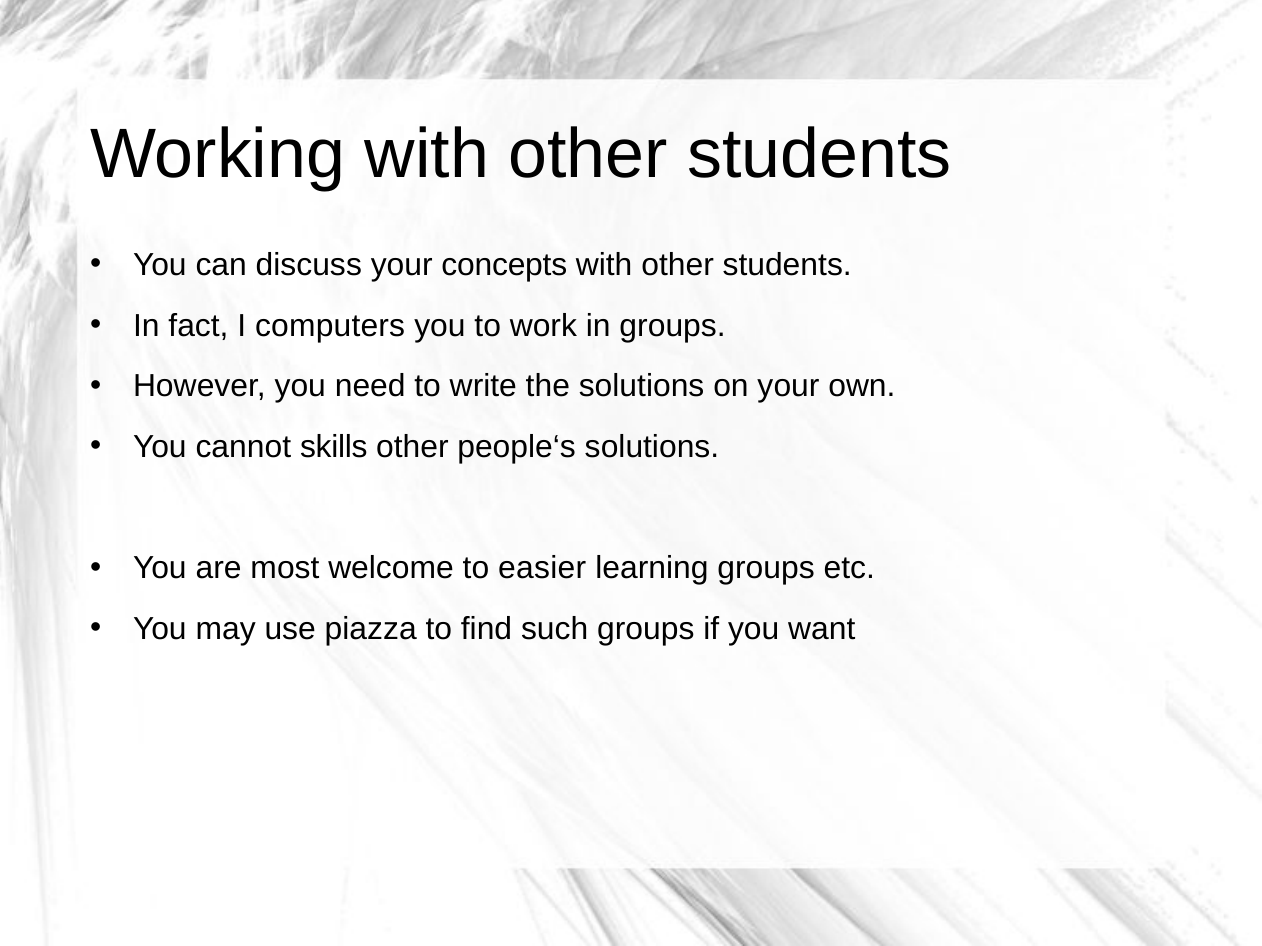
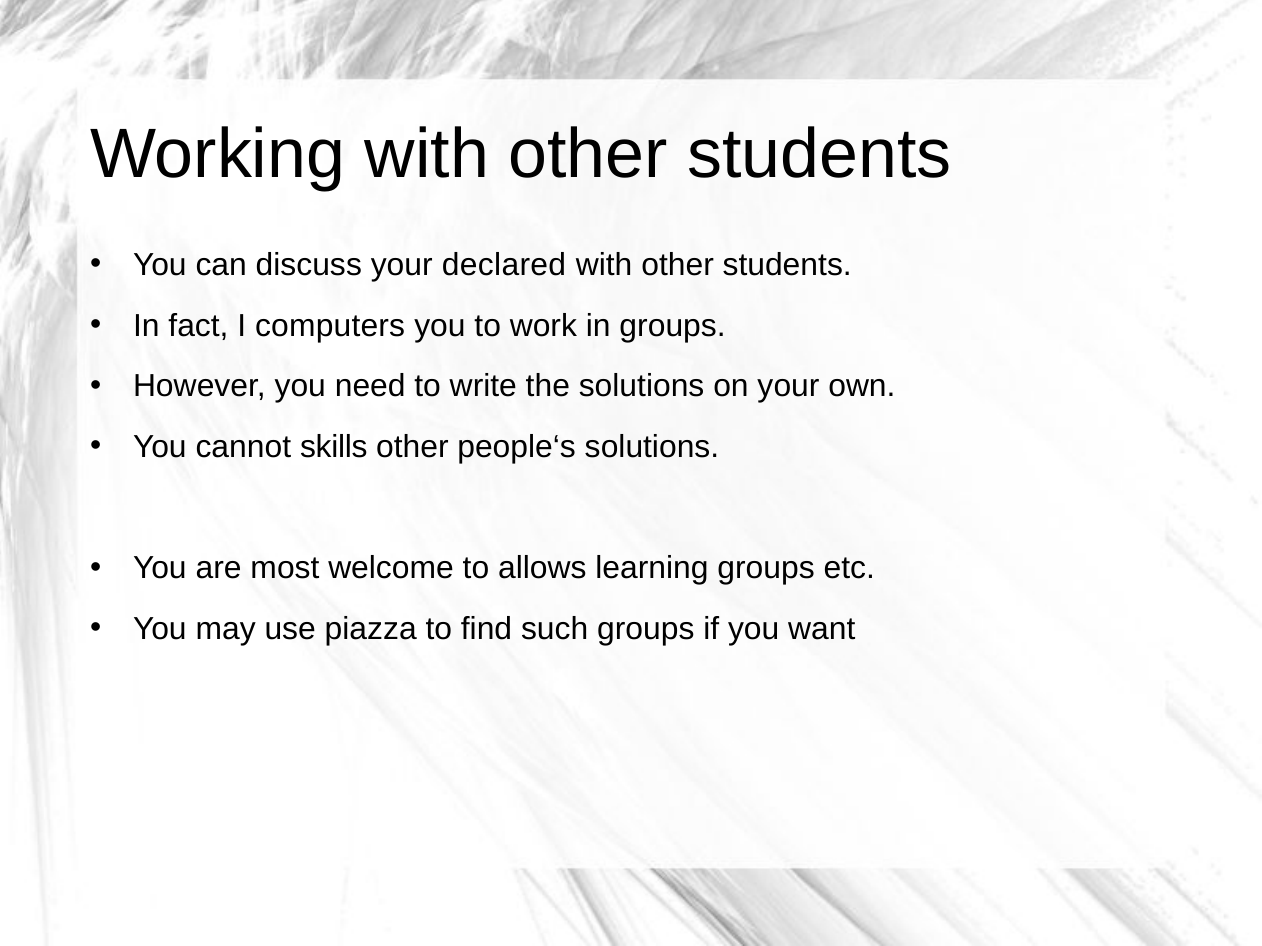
concepts: concepts -> declared
easier: easier -> allows
